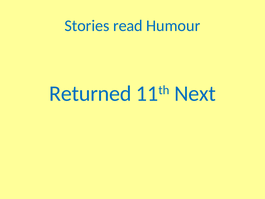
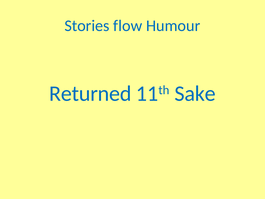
read: read -> flow
Next: Next -> Sake
